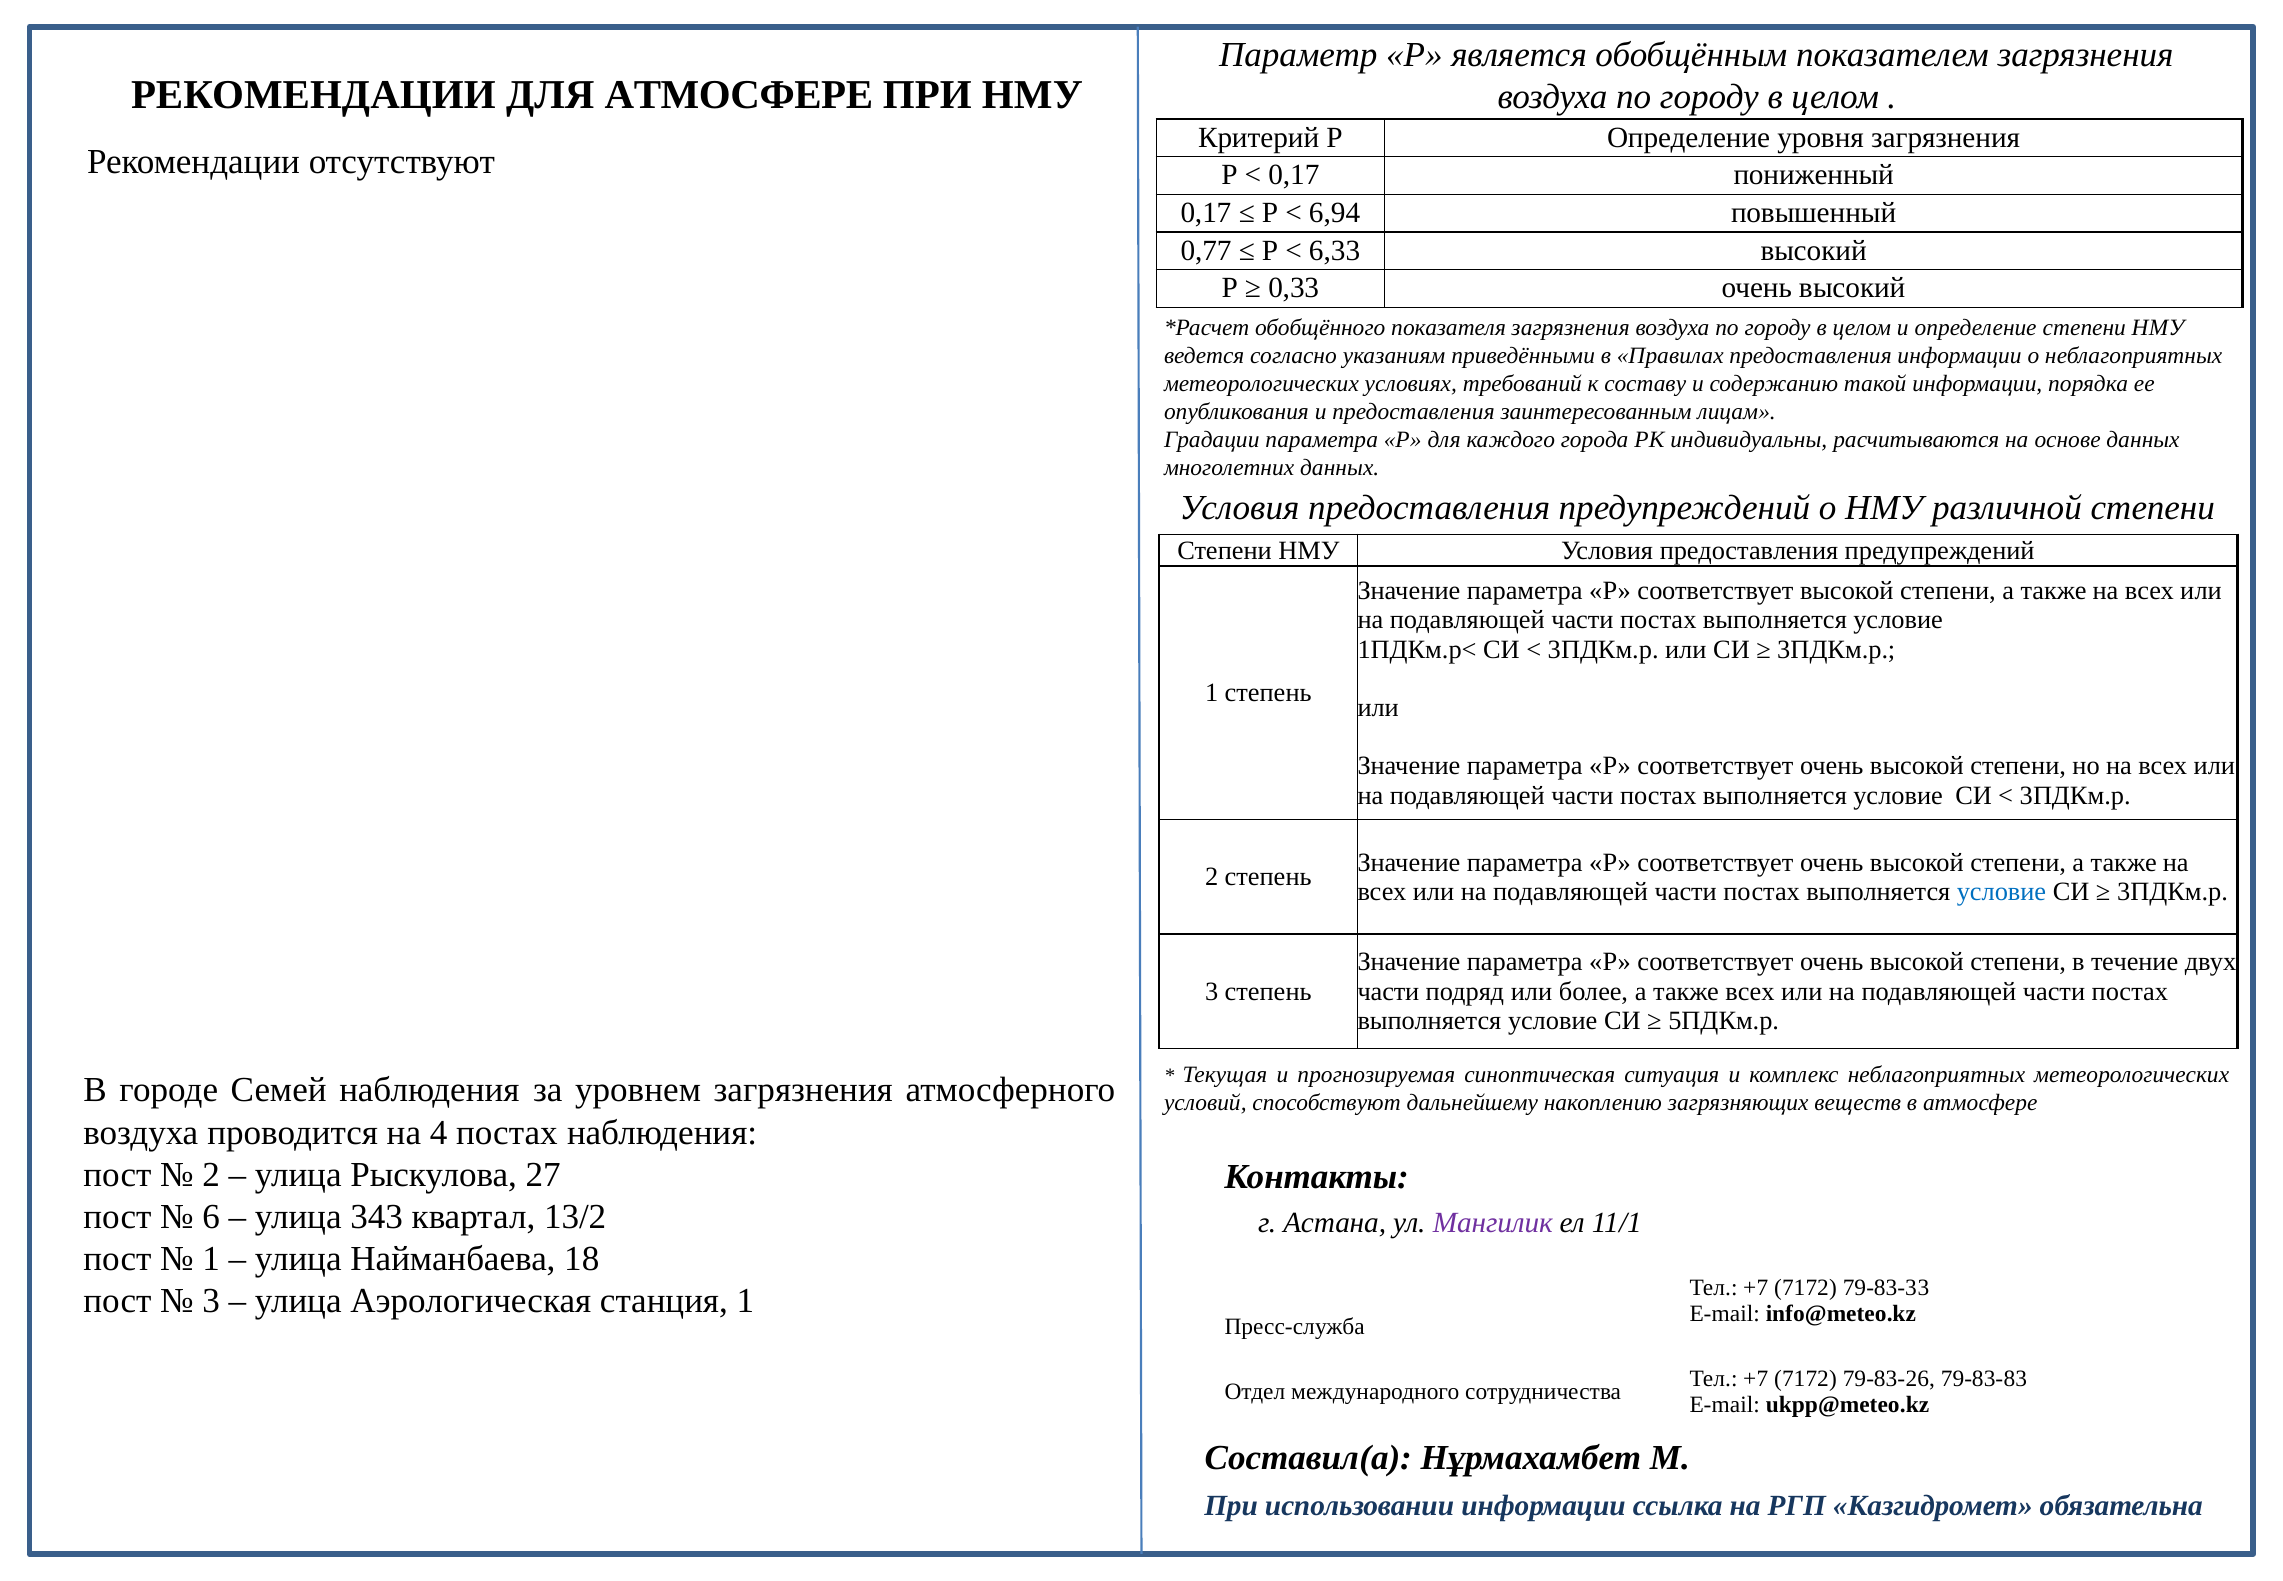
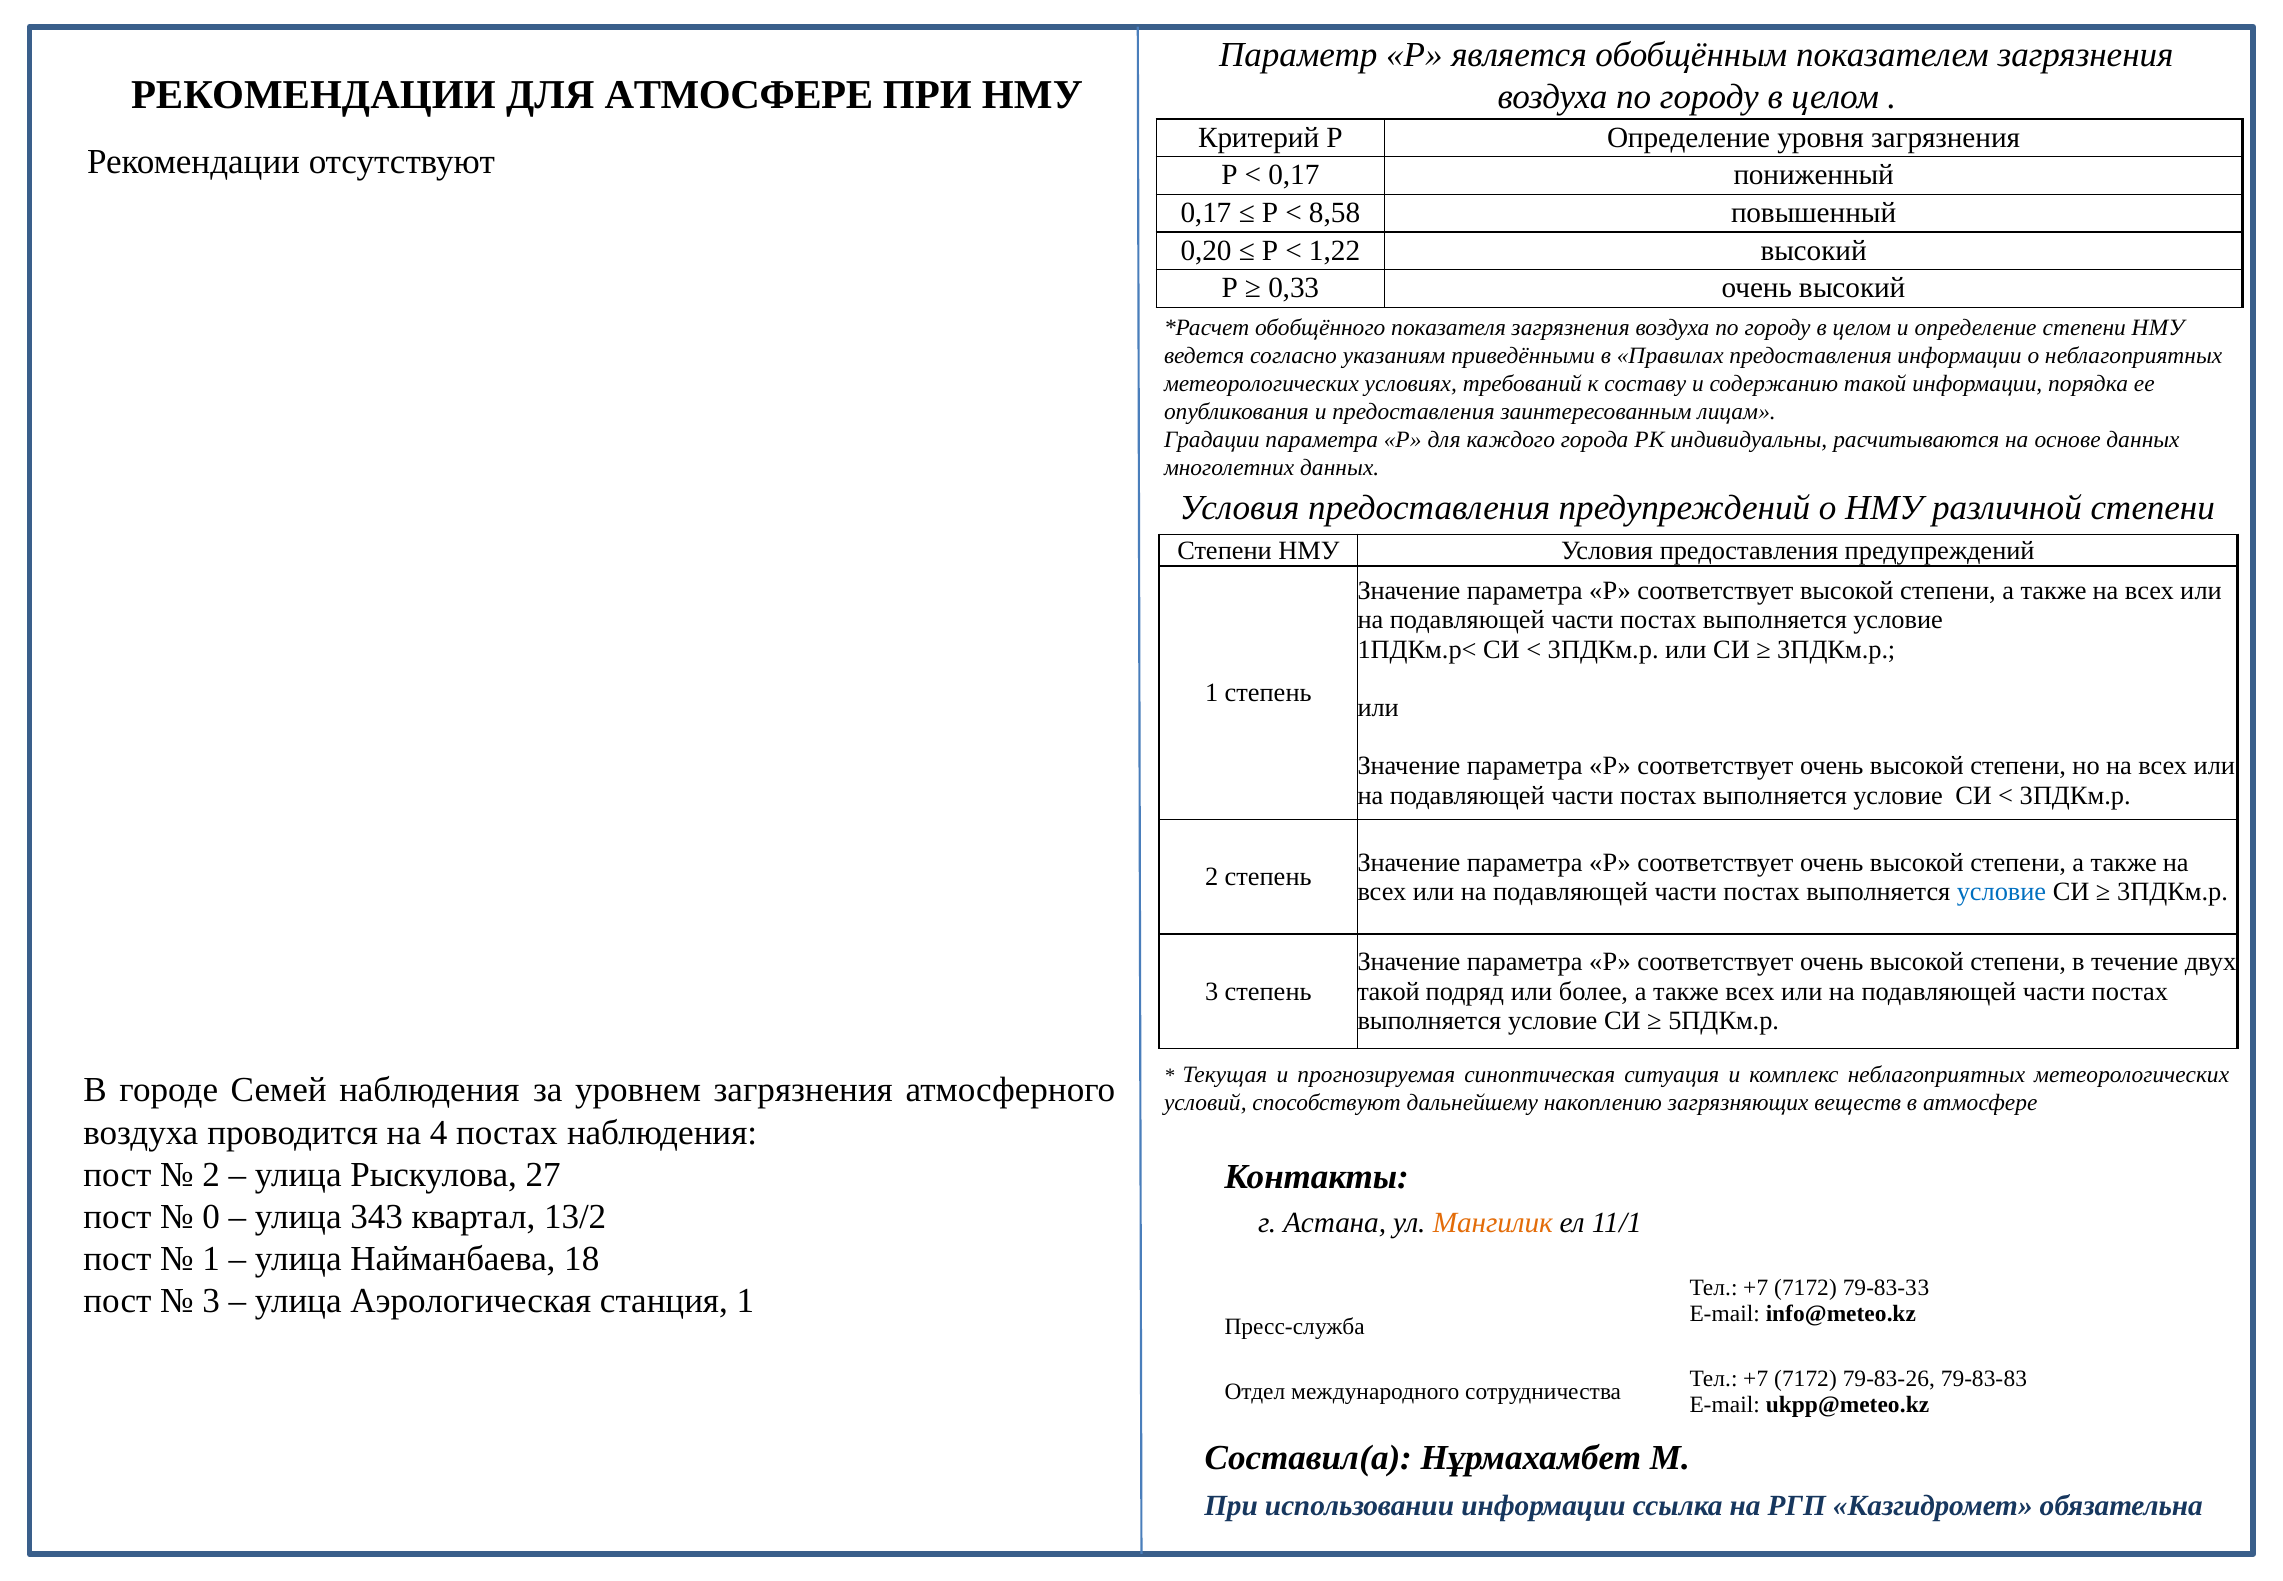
6,94: 6,94 -> 8,58
0,77: 0,77 -> 0,20
6,33: 6,33 -> 1,22
части at (1388, 991): части -> такой
6: 6 -> 0
Мангилик colour: purple -> orange
